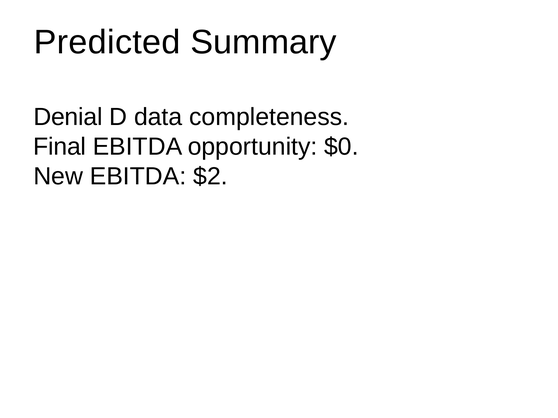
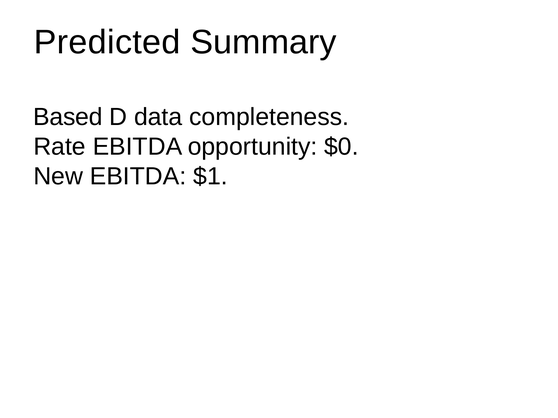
Denial: Denial -> Based
Final: Final -> Rate
$2: $2 -> $1
